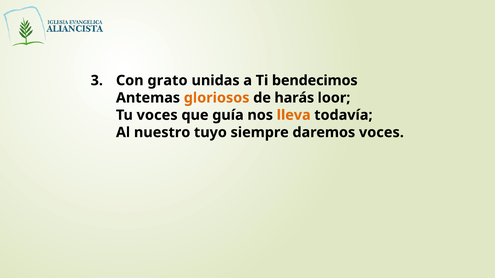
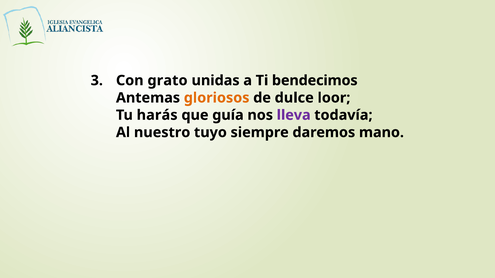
harás: harás -> dulce
Tu voces: voces -> harás
lleva colour: orange -> purple
daremos voces: voces -> mano
